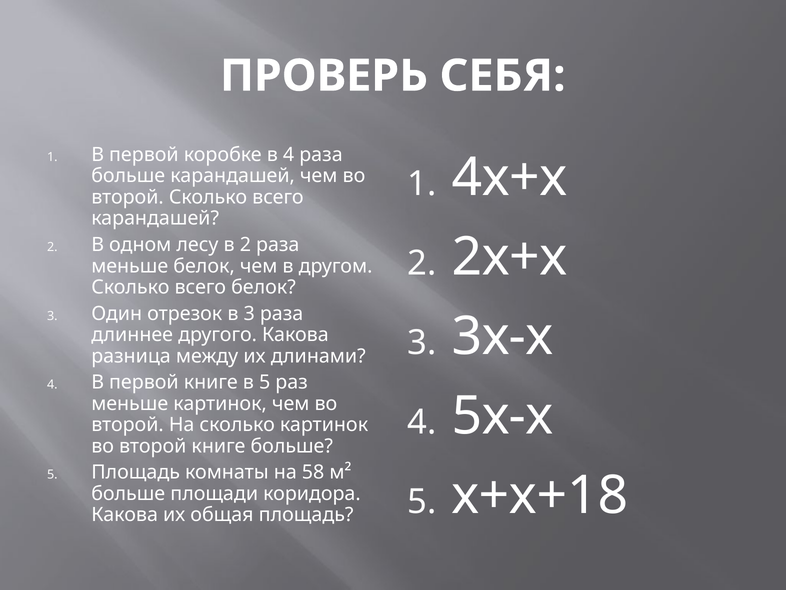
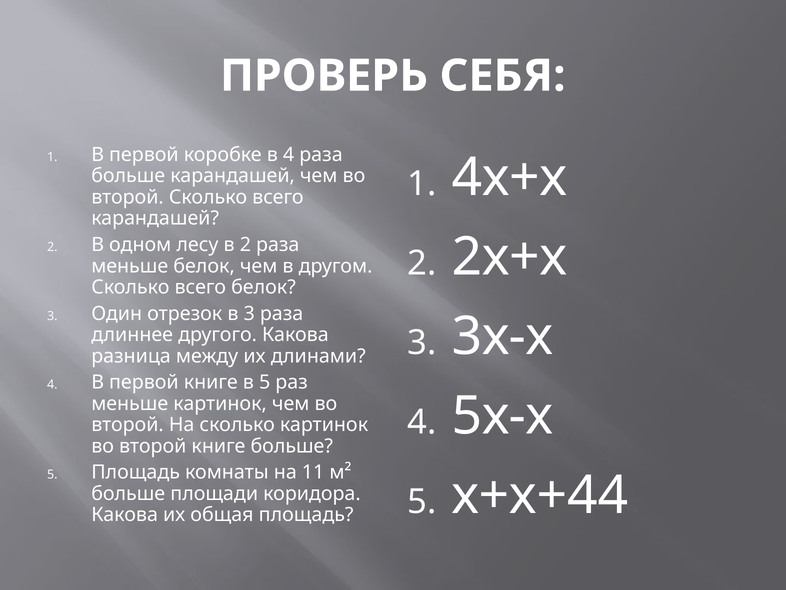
58: 58 -> 11
х+х+18: х+х+18 -> х+х+44
